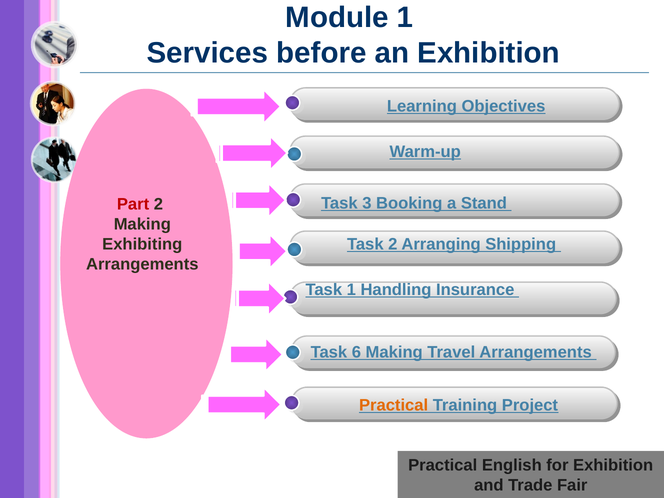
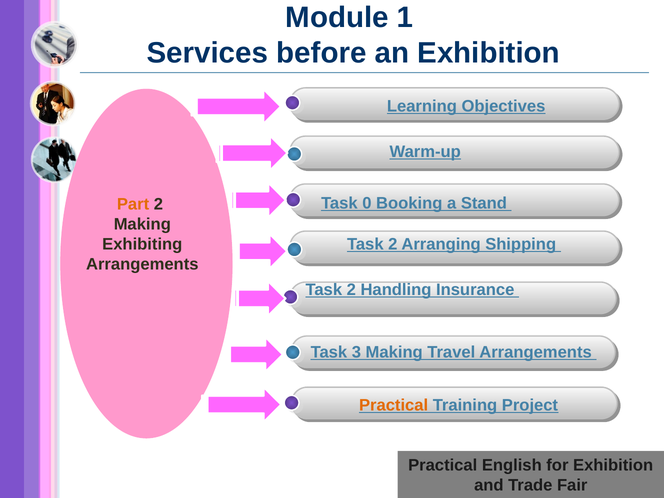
3: 3 -> 0
Part colour: red -> orange
1 at (351, 290): 1 -> 2
6: 6 -> 3
